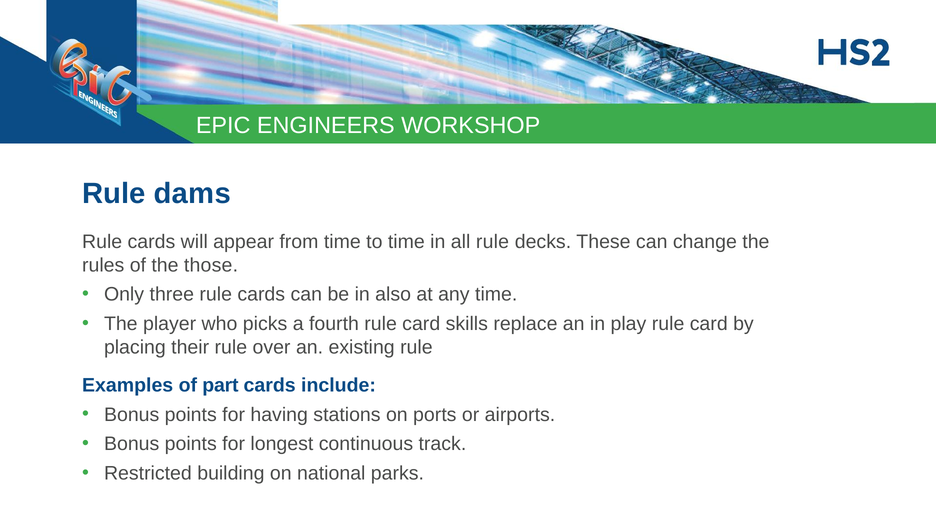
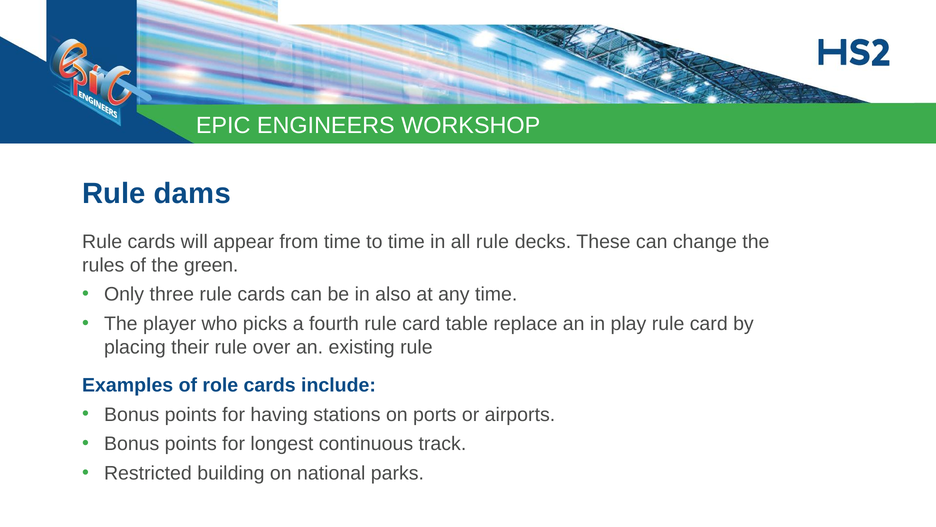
those: those -> green
skills: skills -> table
part: part -> role
